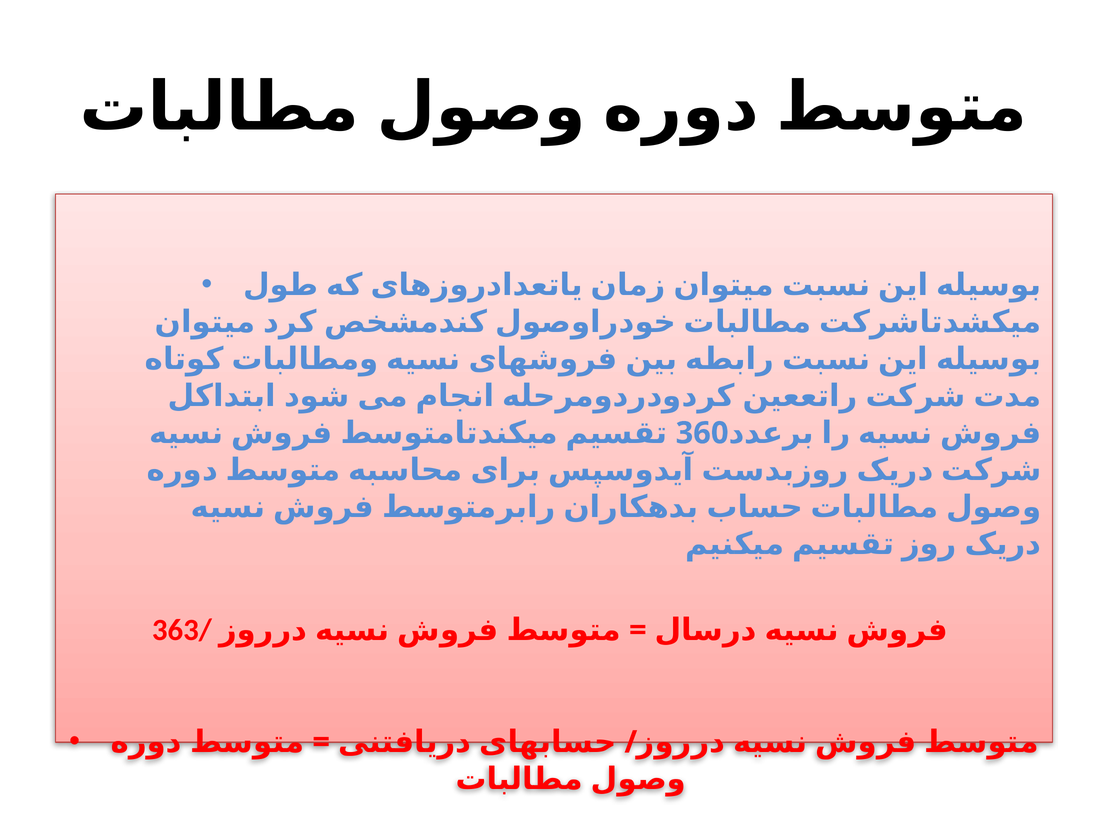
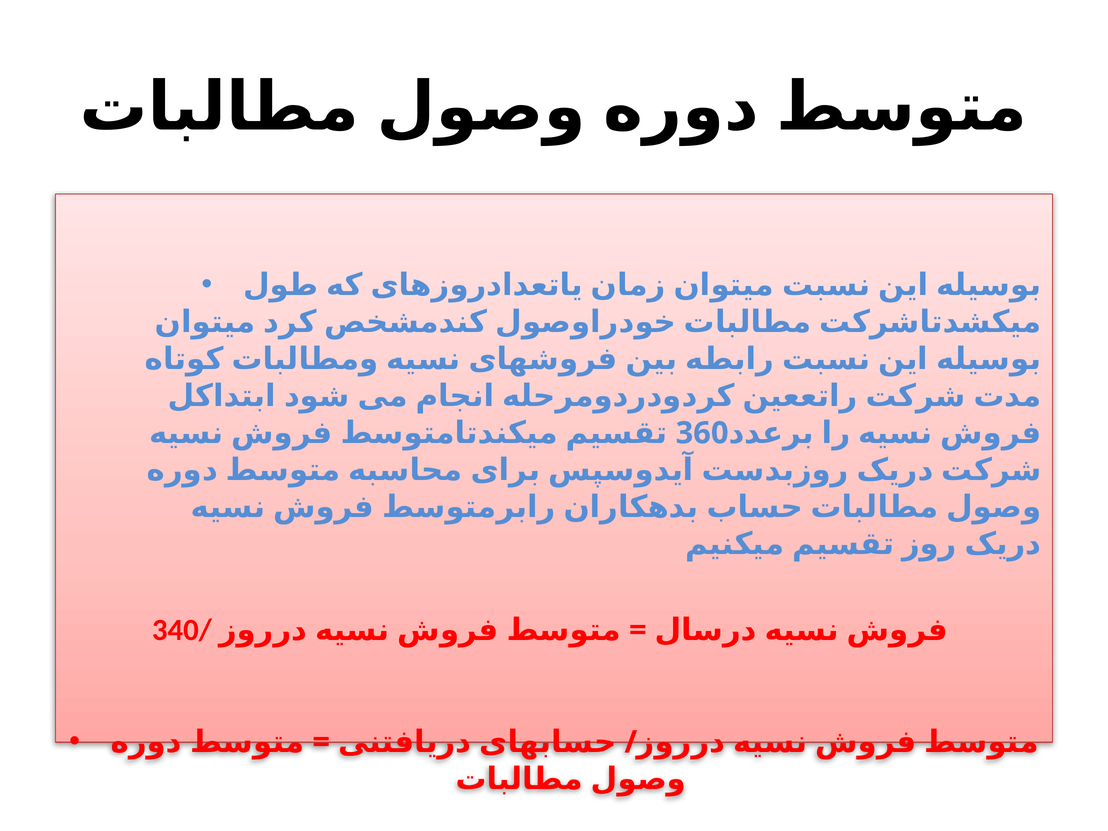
363/: 363/ -> 340/
